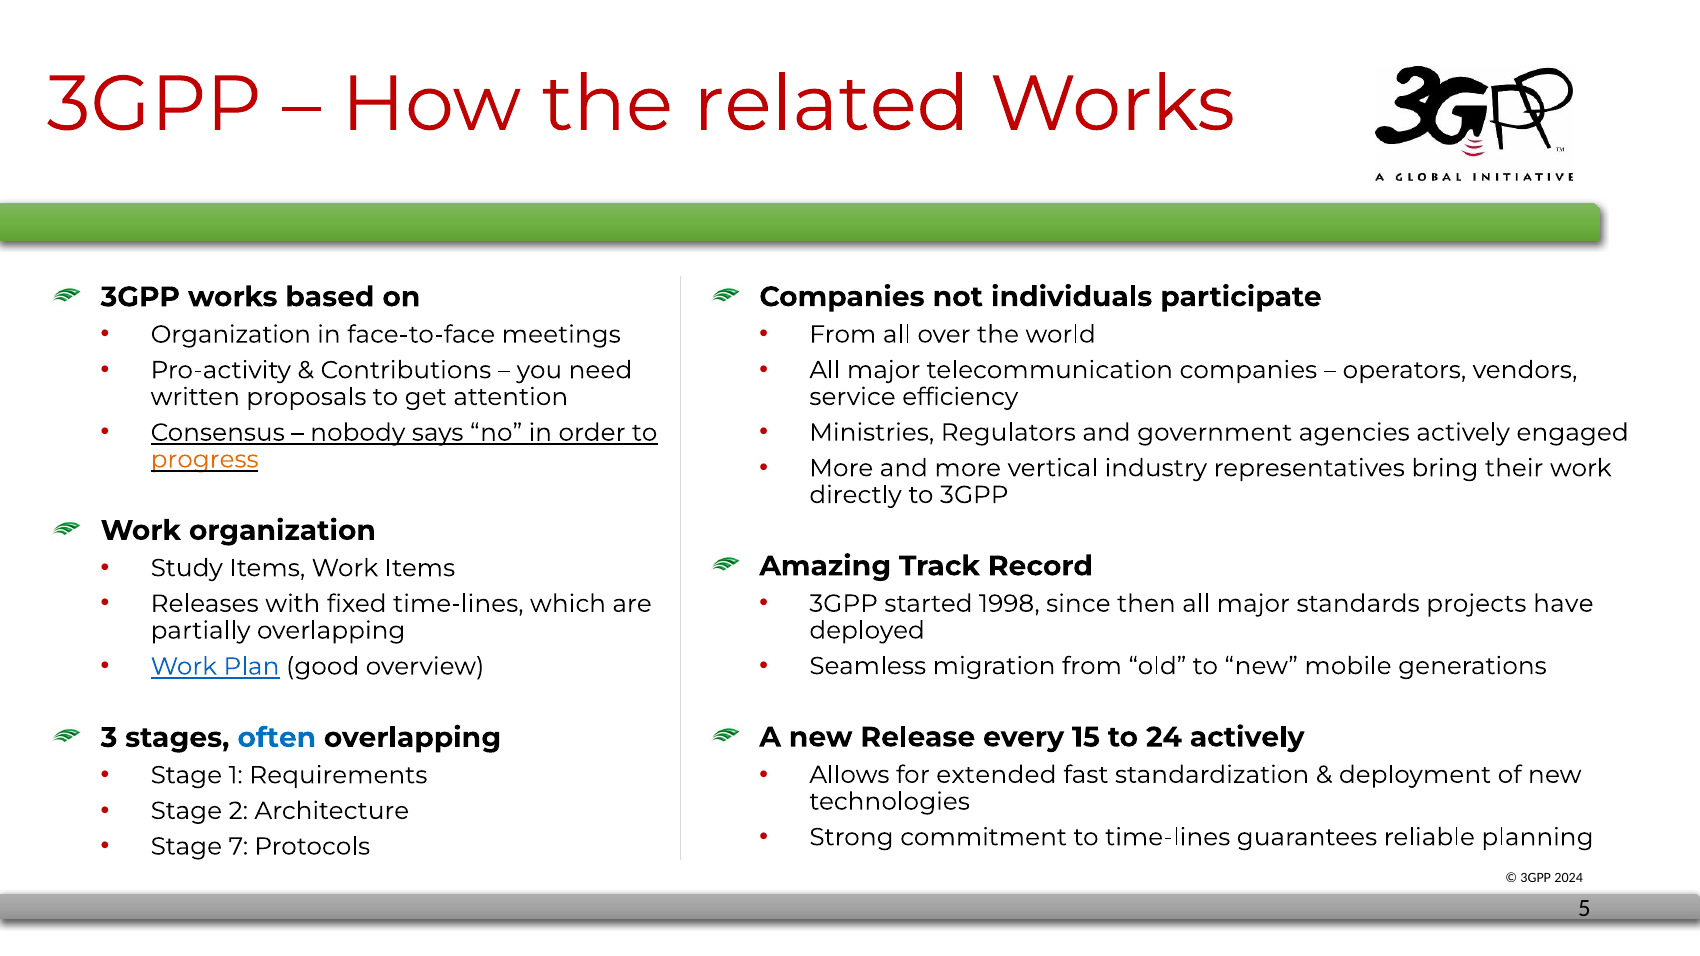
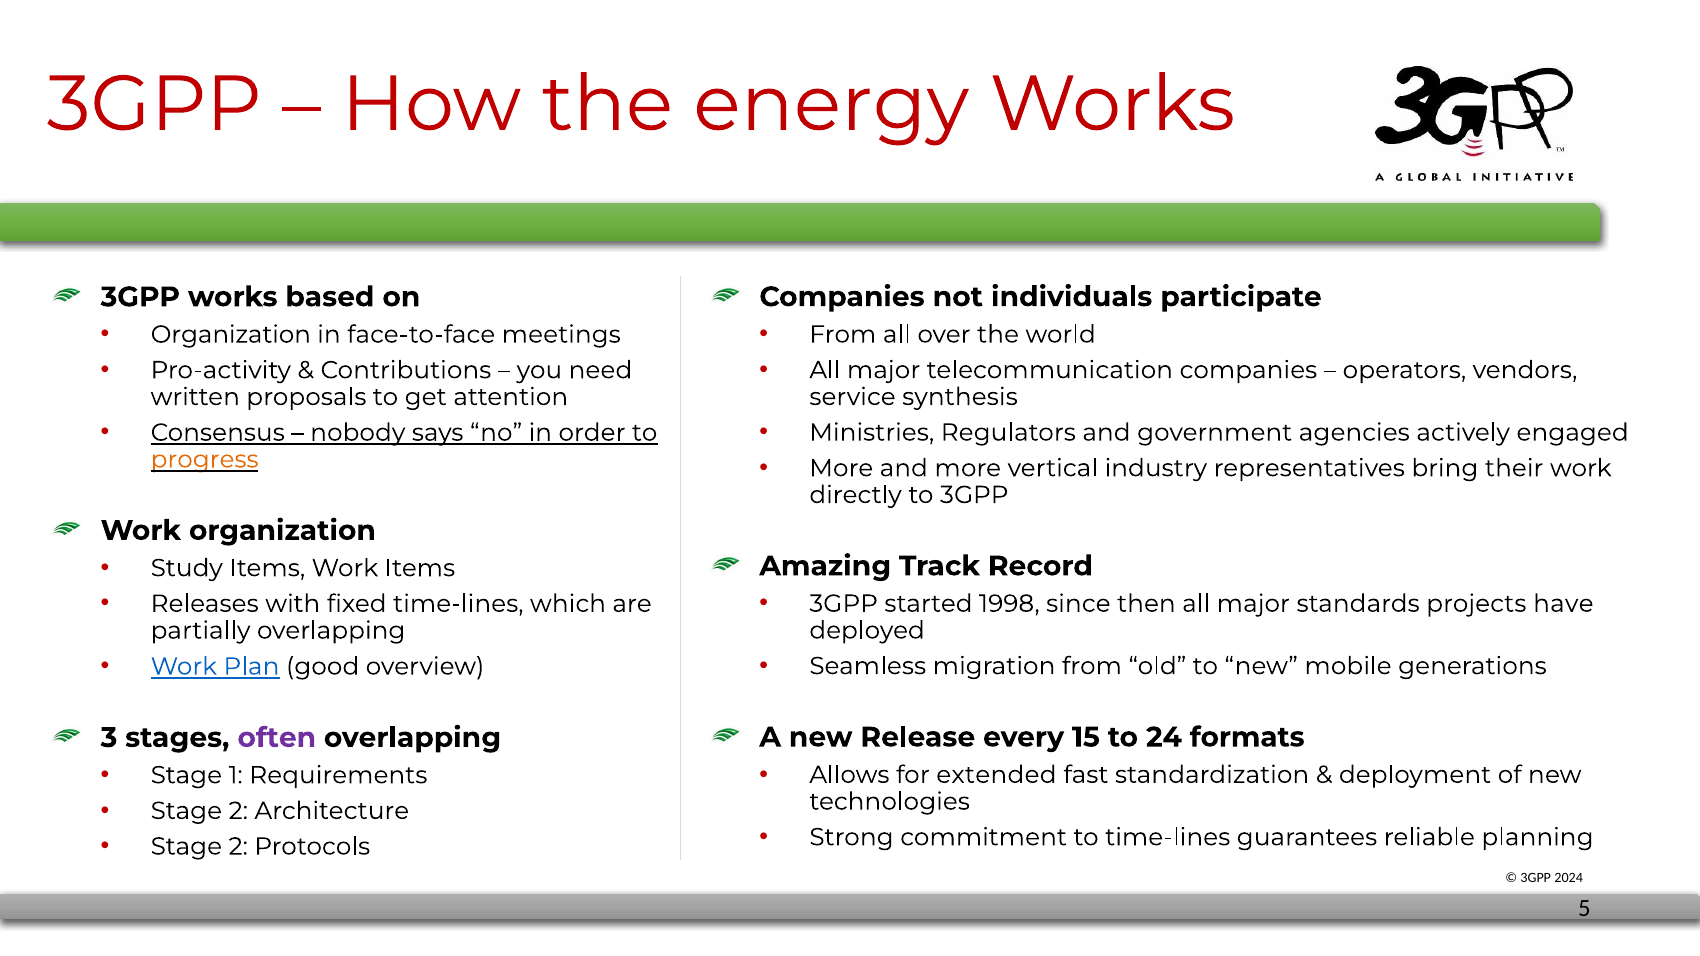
related: related -> energy
efficiency: efficiency -> synthesis
24 actively: actively -> formats
often colour: blue -> purple
7 at (238, 847): 7 -> 2
